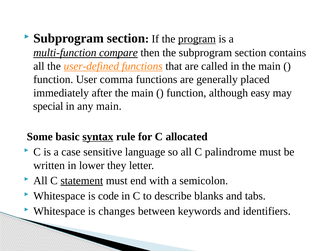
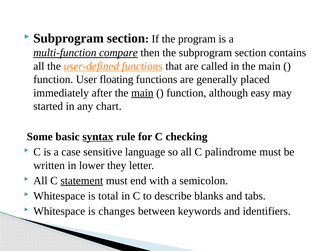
program underline: present -> none
comma: comma -> floating
main at (142, 93) underline: none -> present
special: special -> started
any main: main -> chart
allocated: allocated -> checking
code: code -> total
